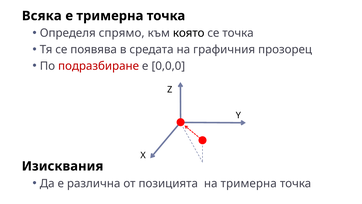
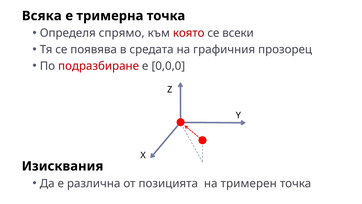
която colour: black -> red
се точка: точка -> всеки
на тримерна: тримерна -> тримерен
